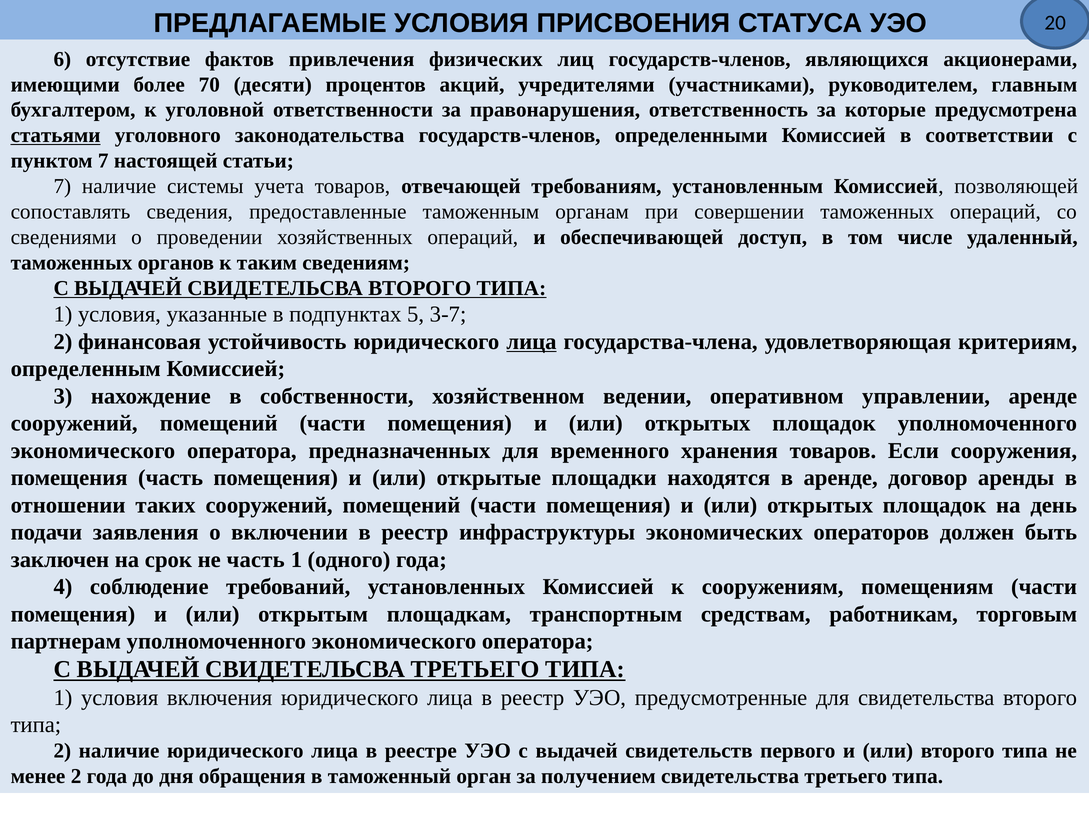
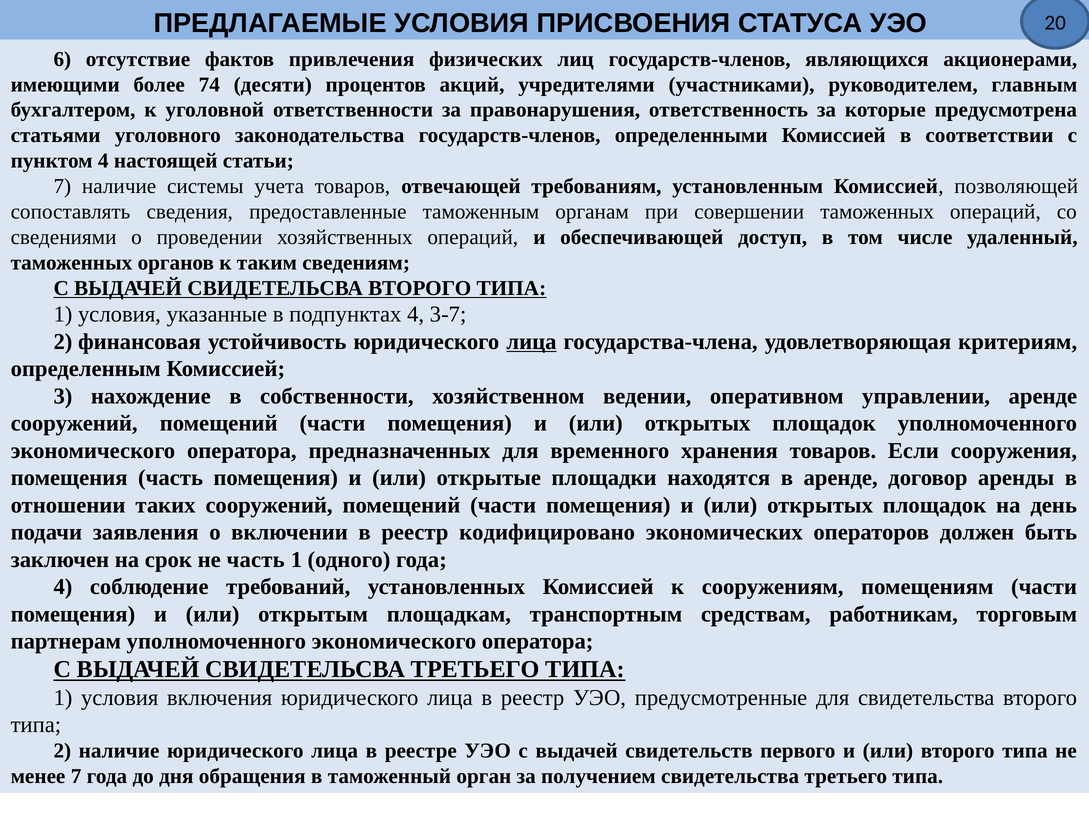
70: 70 -> 74
статьями underline: present -> none
пунктом 7: 7 -> 4
подпунктах 5: 5 -> 4
инфраструктуры: инфраструктуры -> кодифицировано
менее 2: 2 -> 7
